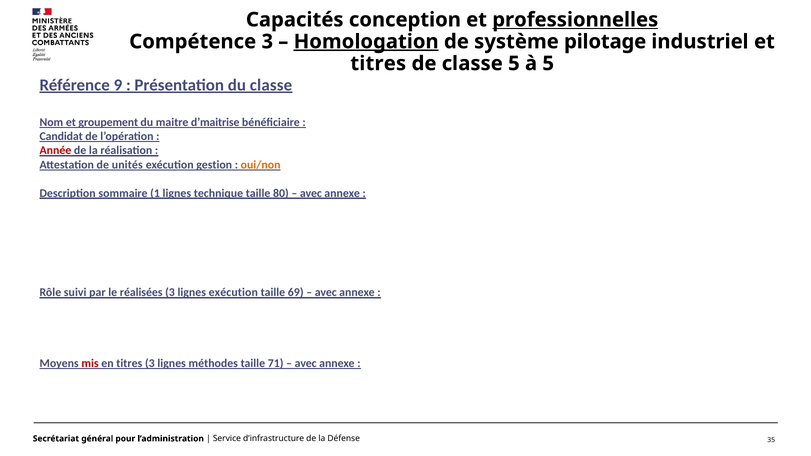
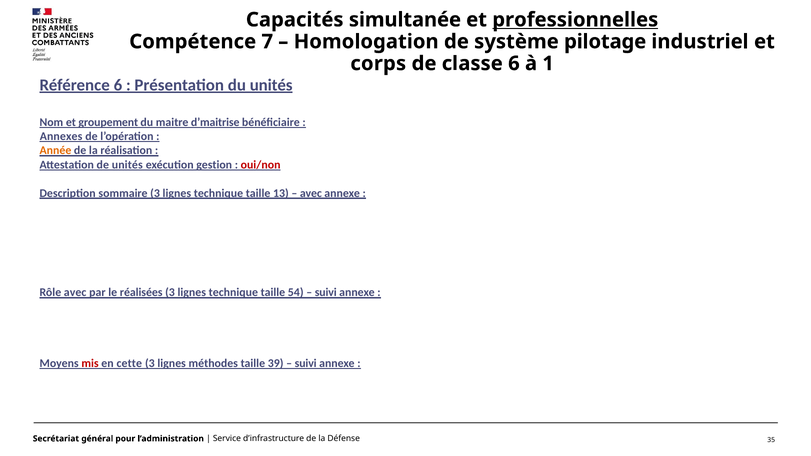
conception: conception -> simultanée
Compétence 3: 3 -> 7
Homologation underline: present -> none
titres at (378, 63): titres -> corps
classe 5: 5 -> 6
à 5: 5 -> 1
Référence 9: 9 -> 6
du classe: classe -> unités
Candidat: Candidat -> Annexes
Année colour: red -> orange
oui/non colour: orange -> red
sommaire 1: 1 -> 3
80: 80 -> 13
Rôle suivi: suivi -> avec
exécution at (233, 293): exécution -> technique
69: 69 -> 54
avec at (326, 293): avec -> suivi
en titres: titres -> cette
71: 71 -> 39
avec at (306, 364): avec -> suivi
